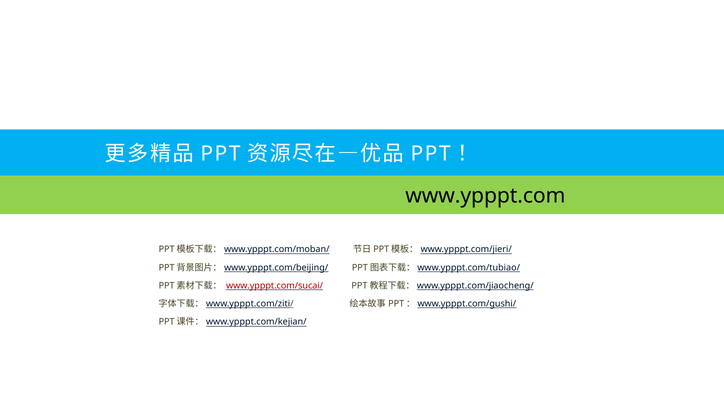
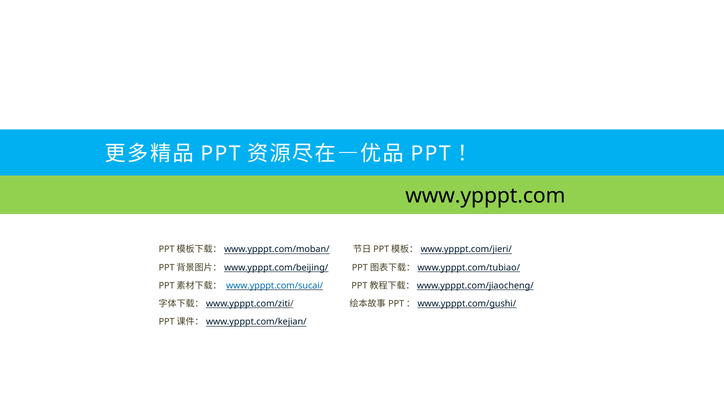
www.ypppt.com/sucai/ colour: red -> blue
